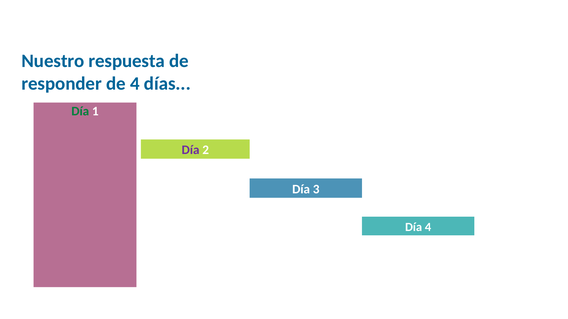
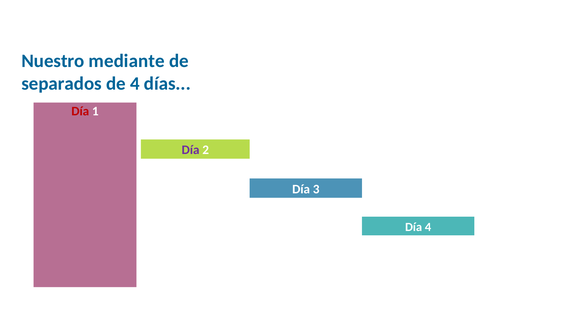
respuesta: respuesta -> mediante
responder: responder -> separados
Día at (80, 112) colour: green -> red
